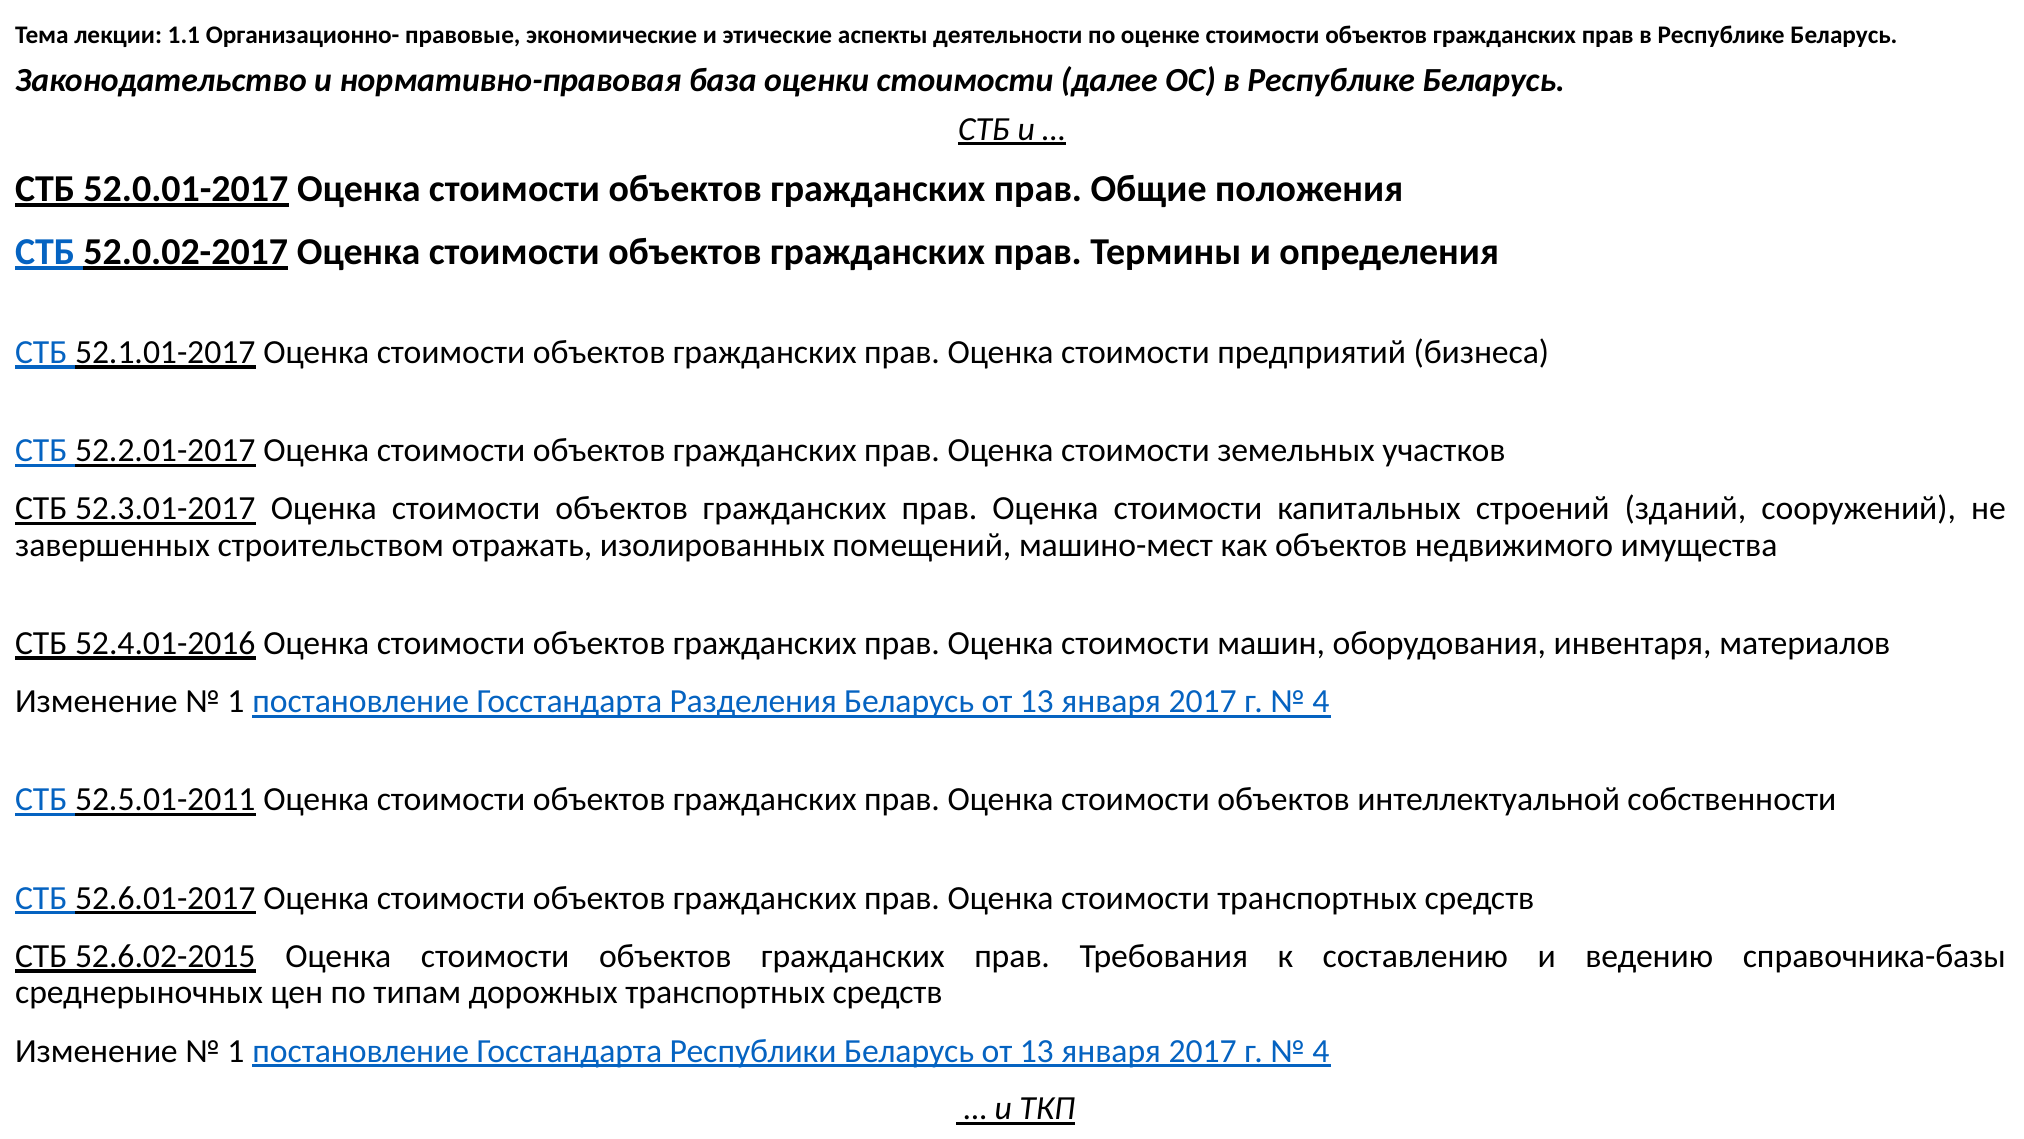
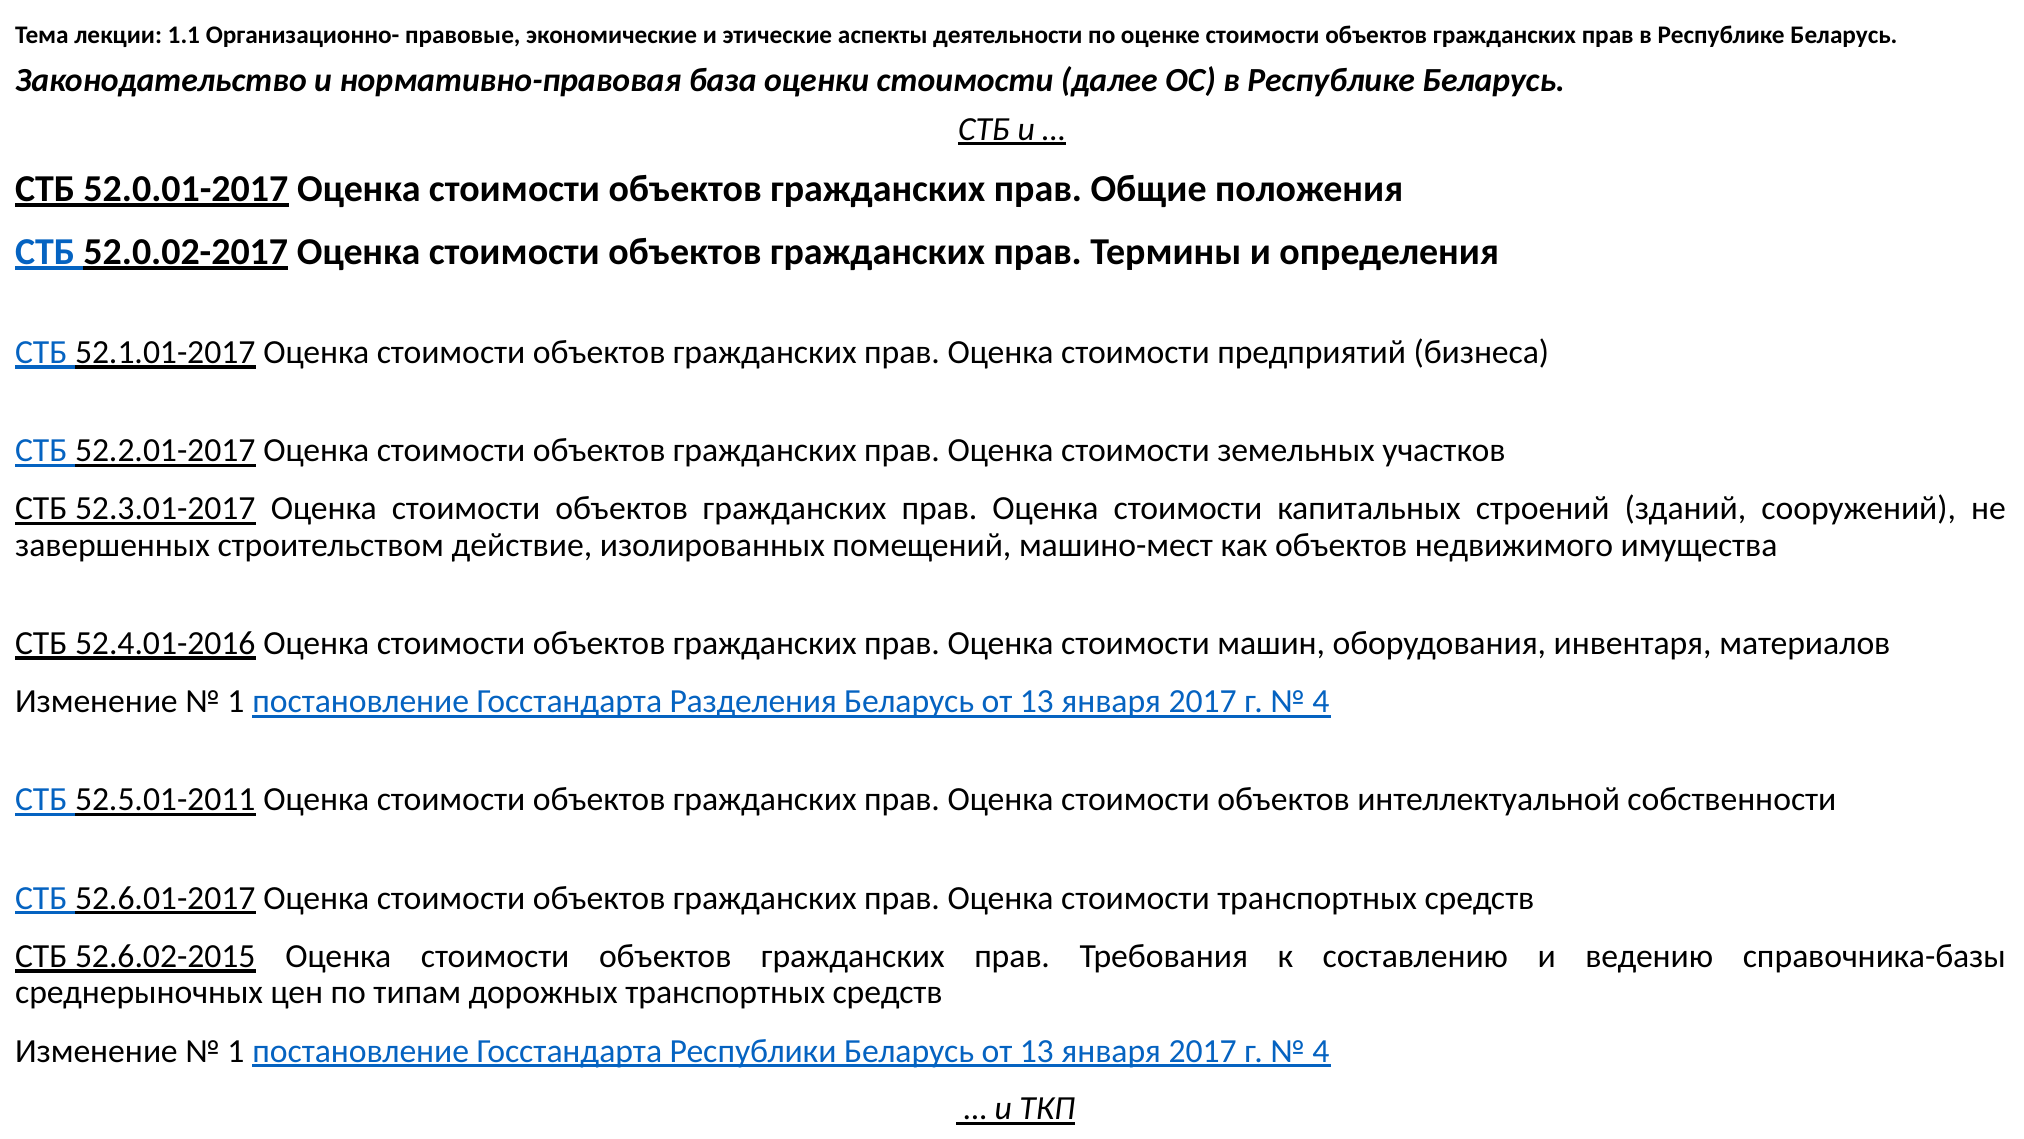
отражать: отражать -> действие
